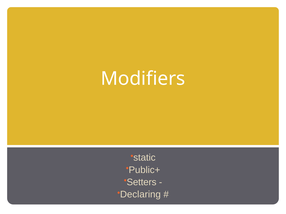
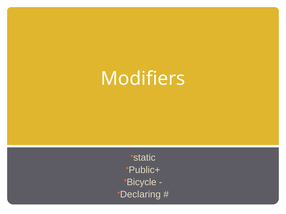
Setters: Setters -> Bicycle
